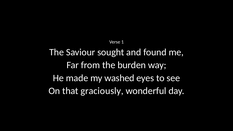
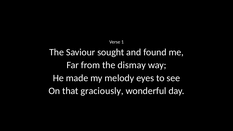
burden: burden -> dismay
washed: washed -> melody
